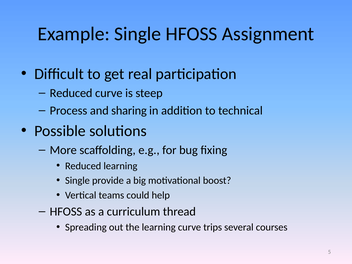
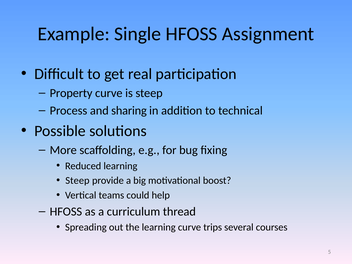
Reduced at (71, 93): Reduced -> Property
Single at (77, 181): Single -> Steep
